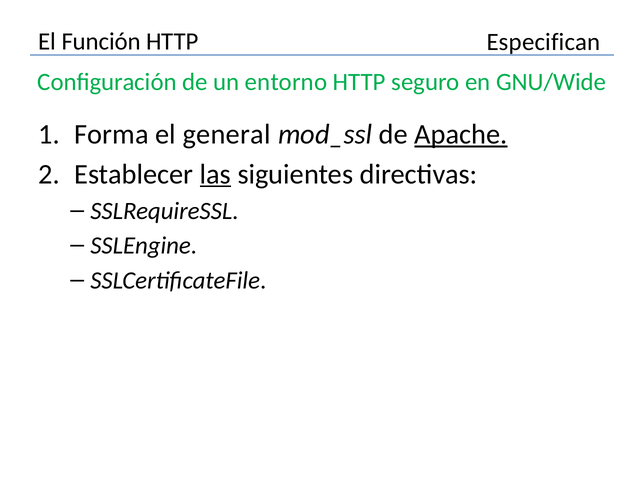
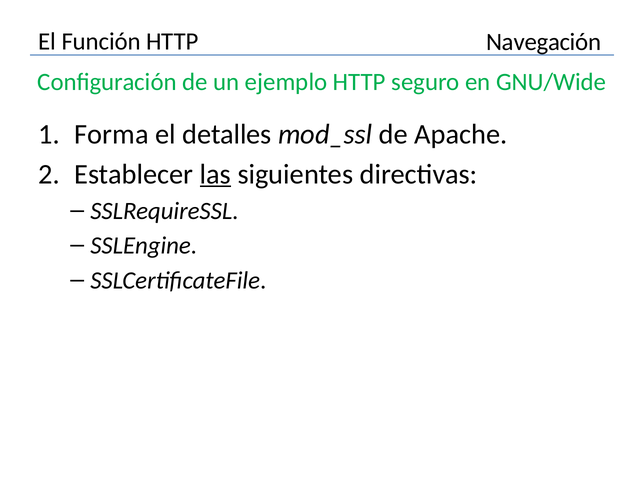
Especifican: Especifican -> Navegación
entorno: entorno -> ejemplo
general: general -> detalles
Apache underline: present -> none
